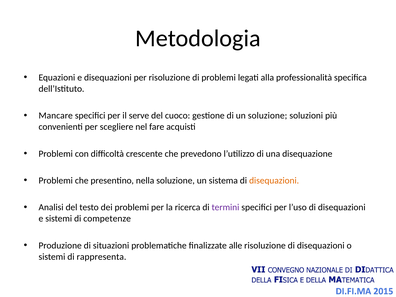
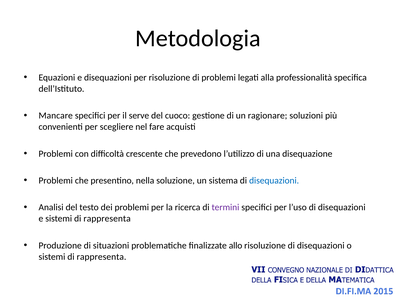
un soluzione: soluzione -> ragionare
disequazioni at (274, 181) colour: orange -> blue
e sistemi di competenze: competenze -> rappresenta
alle: alle -> allo
